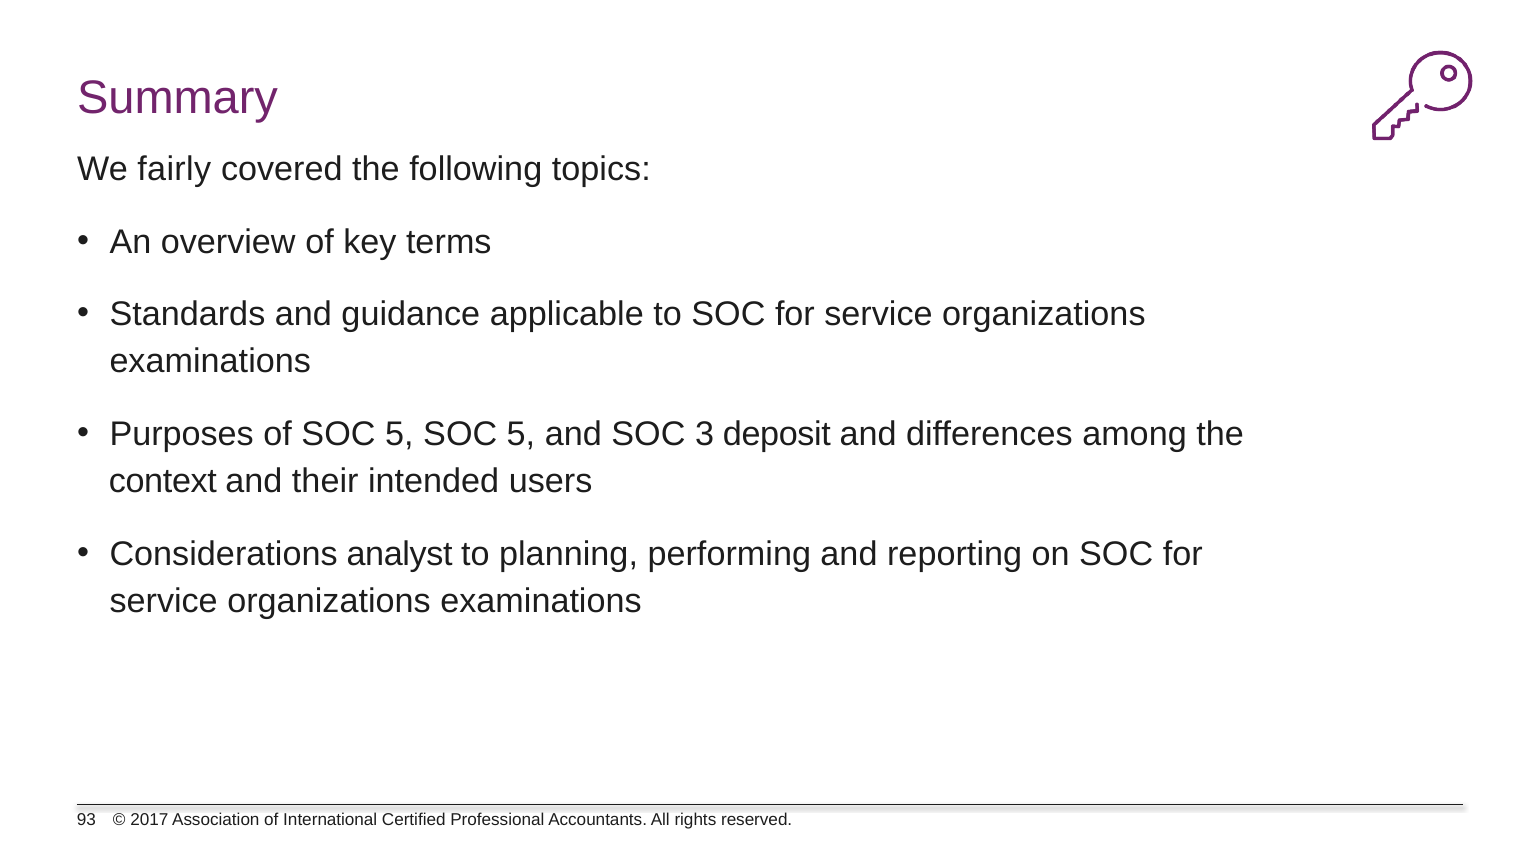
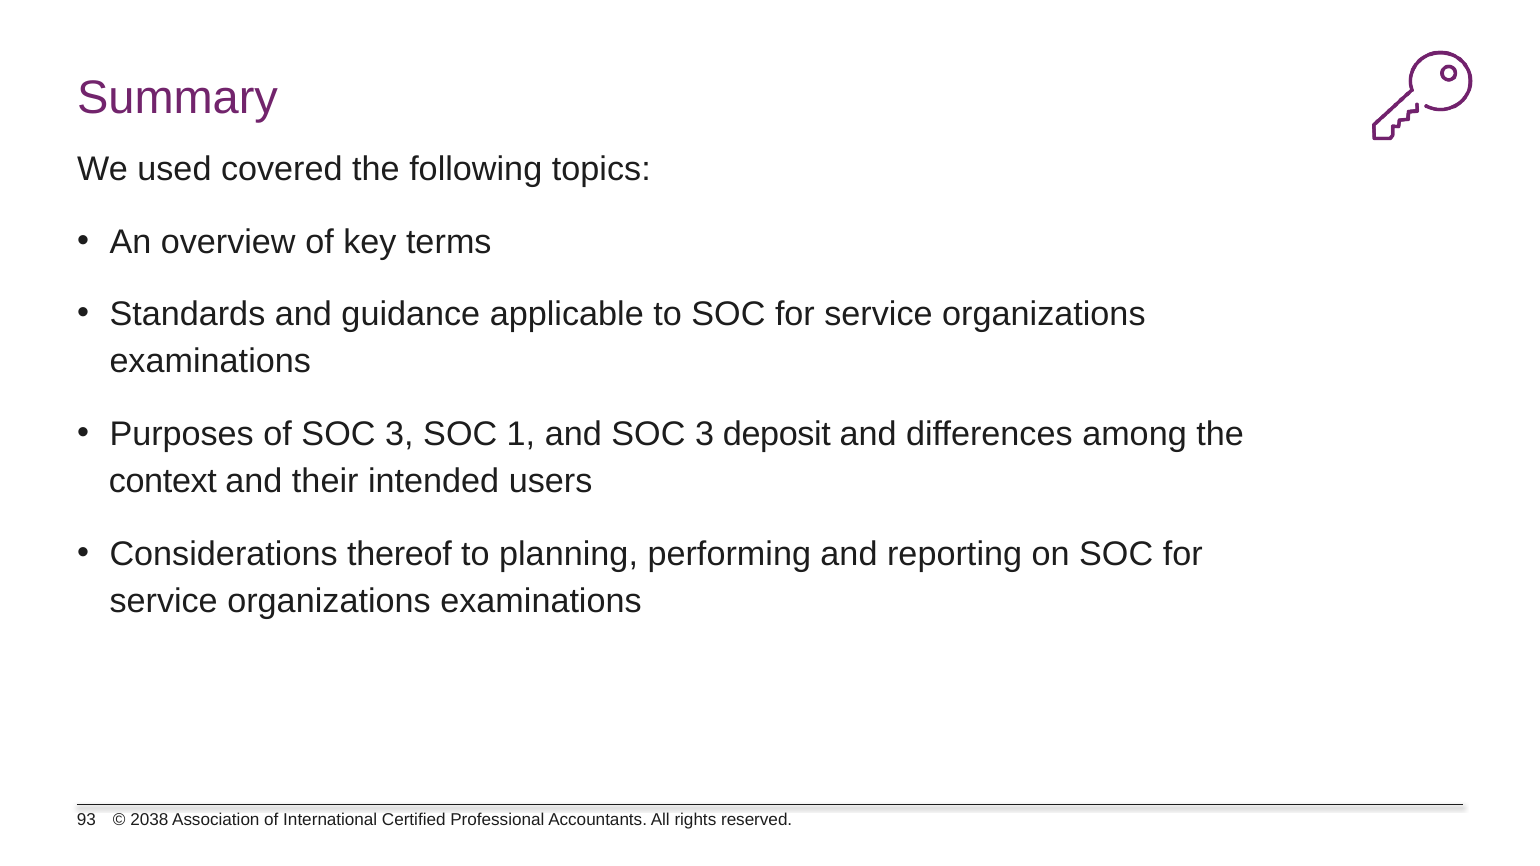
fairly: fairly -> used
of SOC 5: 5 -> 3
5 at (521, 434): 5 -> 1
analyst: analyst -> thereof
2017: 2017 -> 2038
